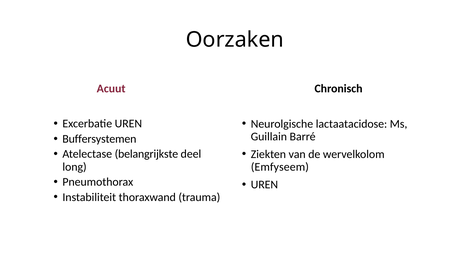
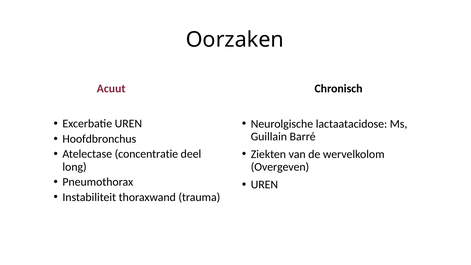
Buffersystemen: Buffersystemen -> Hoofdbronchus
belangrijkste: belangrijkste -> concentratie
Emfyseem: Emfyseem -> Overgeven
